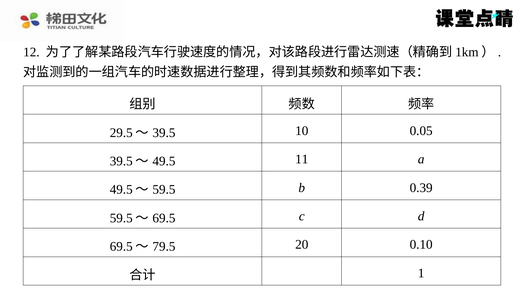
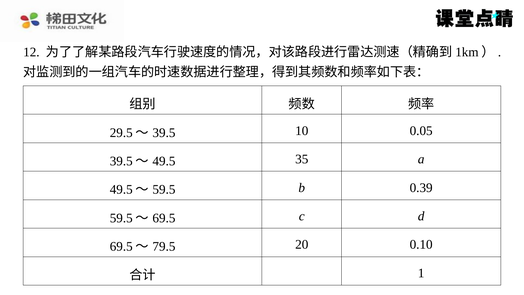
11: 11 -> 35
